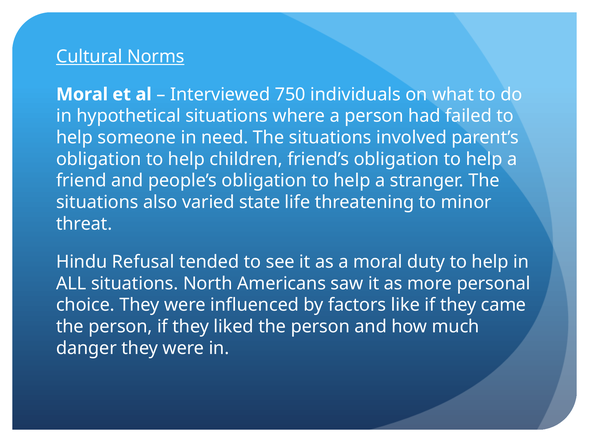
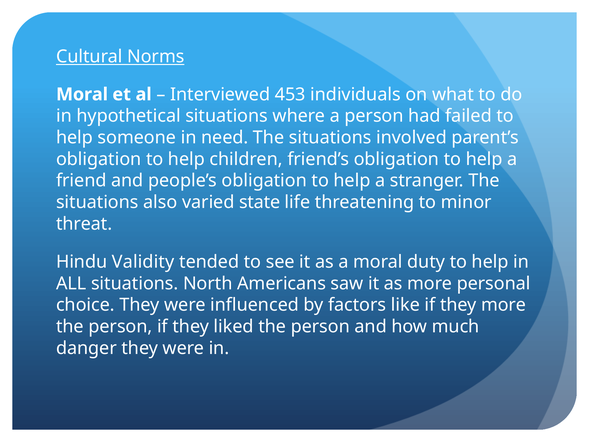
750: 750 -> 453
Refusal: Refusal -> Validity
they came: came -> more
